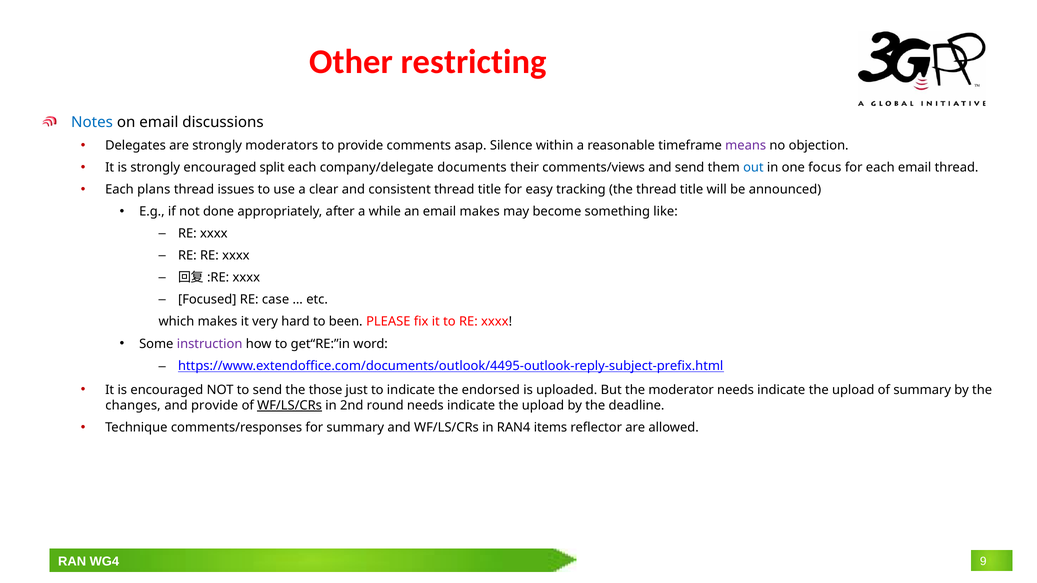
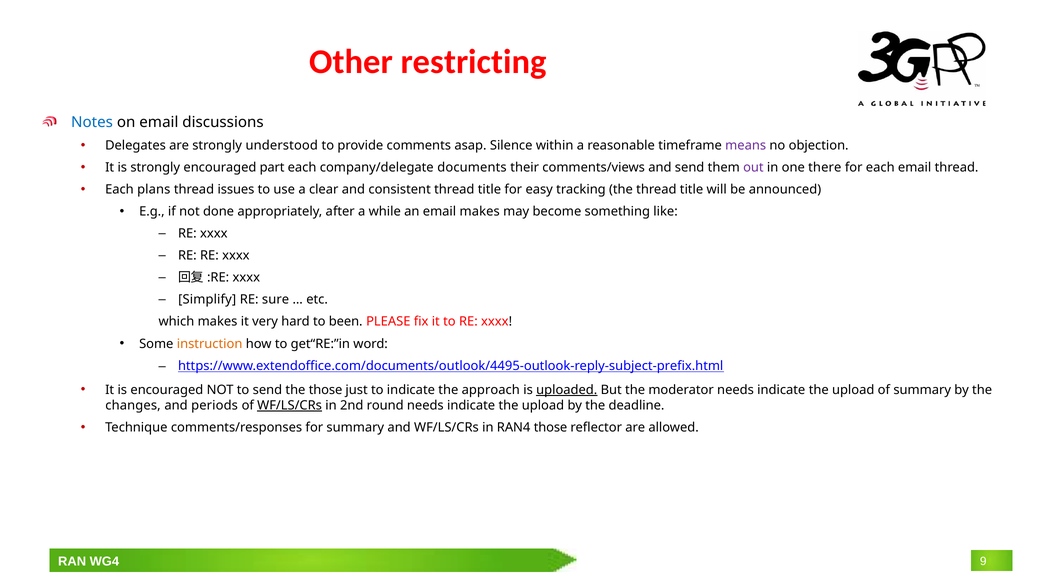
moderators: moderators -> understood
split: split -> part
out colour: blue -> purple
focus: focus -> there
Focused: Focused -> Simplify
case: case -> sure
instruction colour: purple -> orange
endorsed: endorsed -> approach
uploaded underline: none -> present
and provide: provide -> periods
RAN4 items: items -> those
